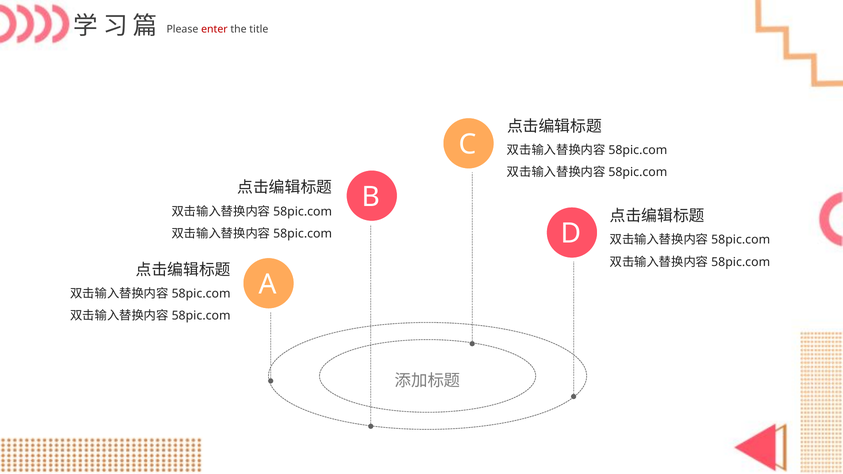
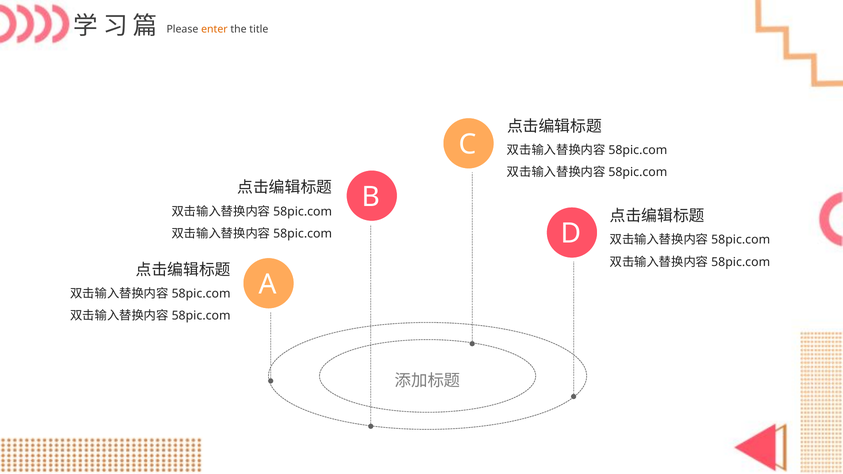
enter colour: red -> orange
